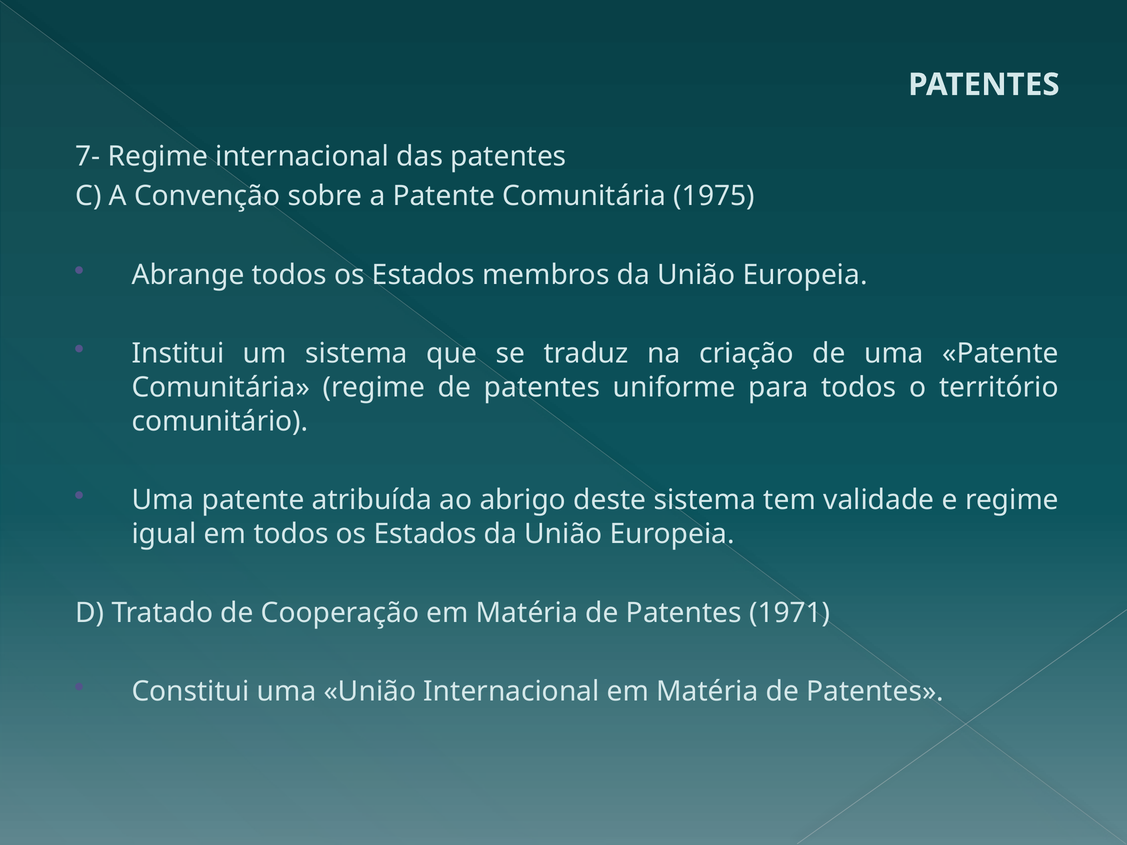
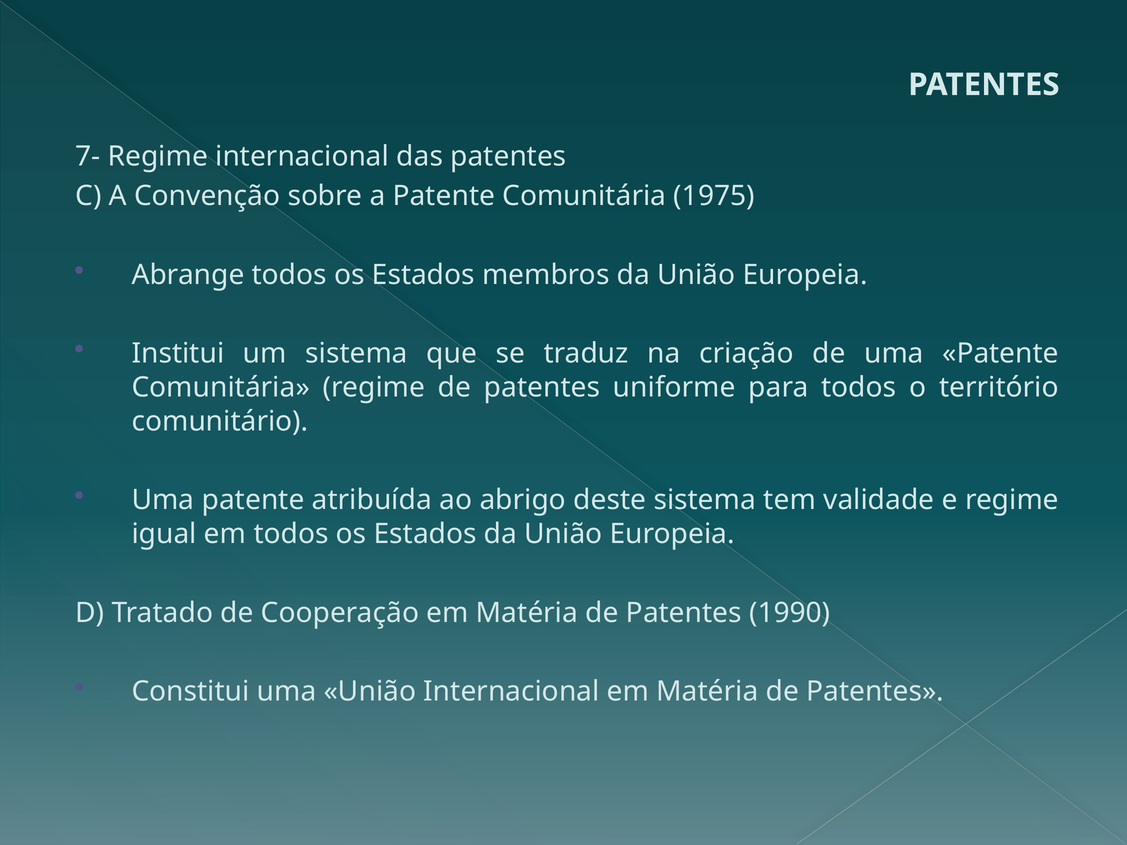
1971: 1971 -> 1990
